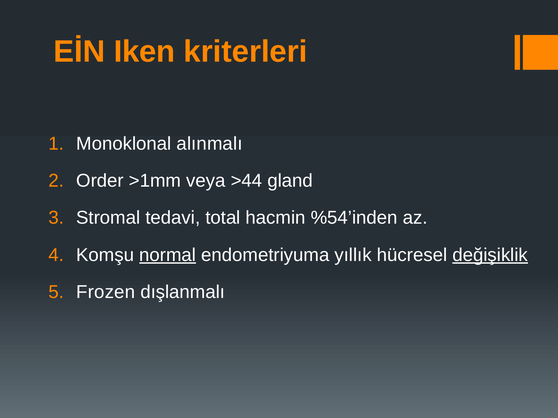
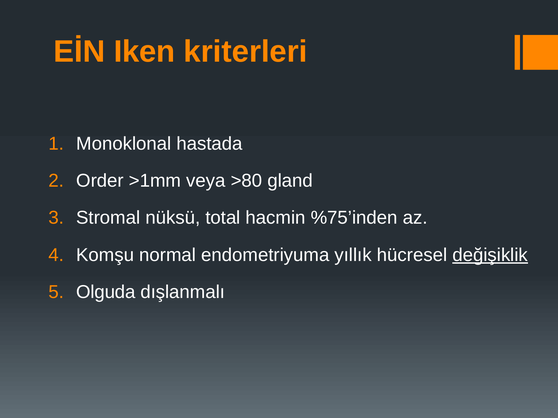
alınmalı: alınmalı -> hastada
>44: >44 -> >80
tedavi: tedavi -> nüksü
%54’inden: %54’inden -> %75’inden
normal underline: present -> none
Frozen: Frozen -> Olguda
